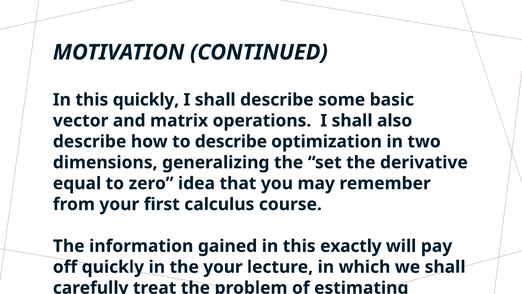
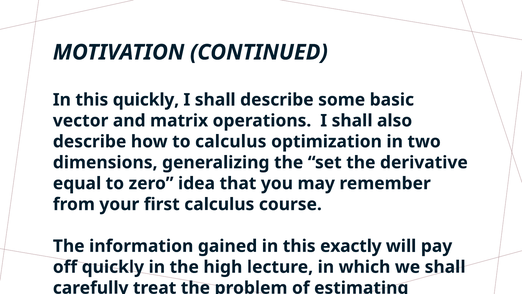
to describe: describe -> calculus
the your: your -> high
